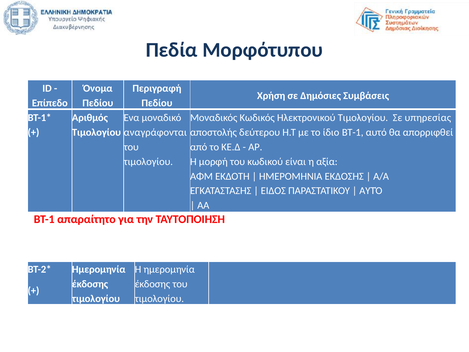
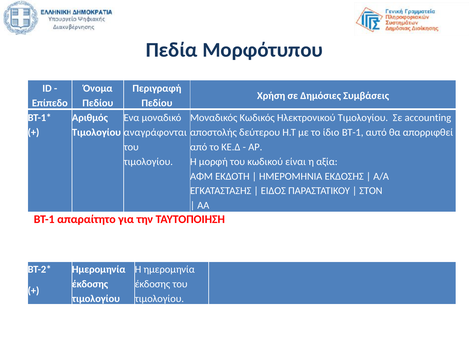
υπηρεσίας: υπηρεσίας -> accounting
ΑΥΤΌ at (371, 191): ΑΥΤΌ -> ΣΤΟΝ
